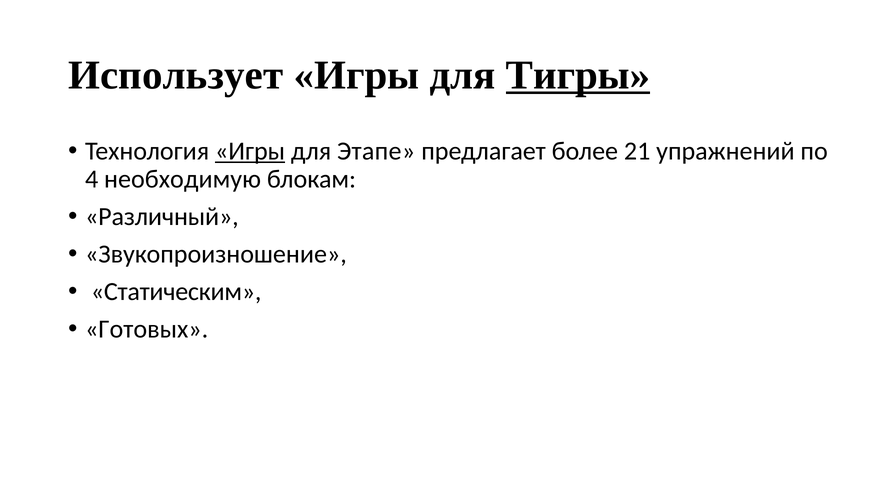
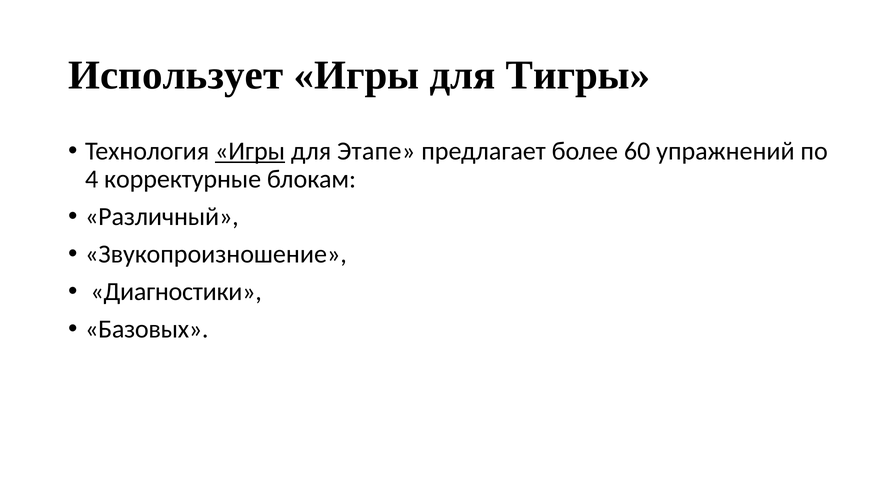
Тигры underline: present -> none
21: 21 -> 60
необходимую: необходимую -> корректурные
Статическим: Статическим -> Диагностики
Готовых: Готовых -> Базовых
